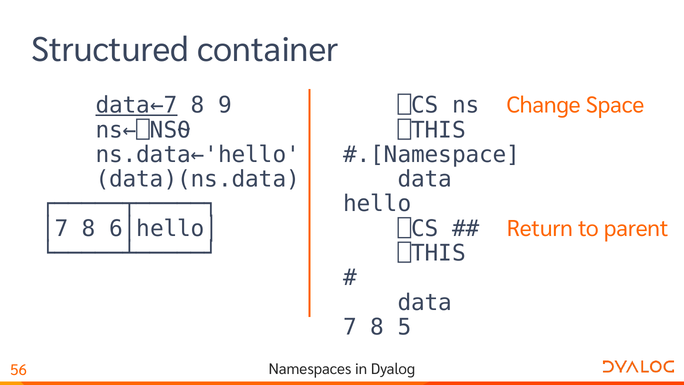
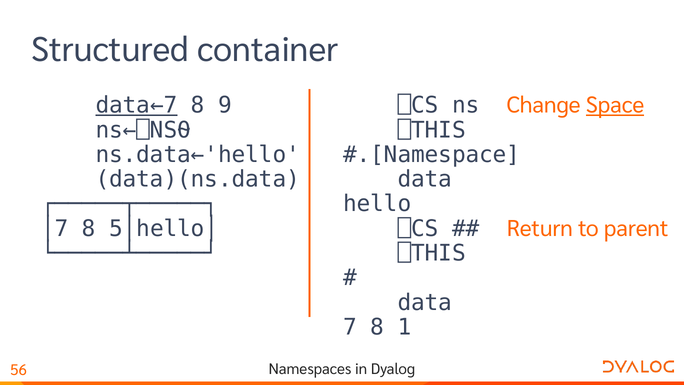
Space underline: none -> present
6│hello│: 6│hello│ -> 5│hello│
5: 5 -> 1
